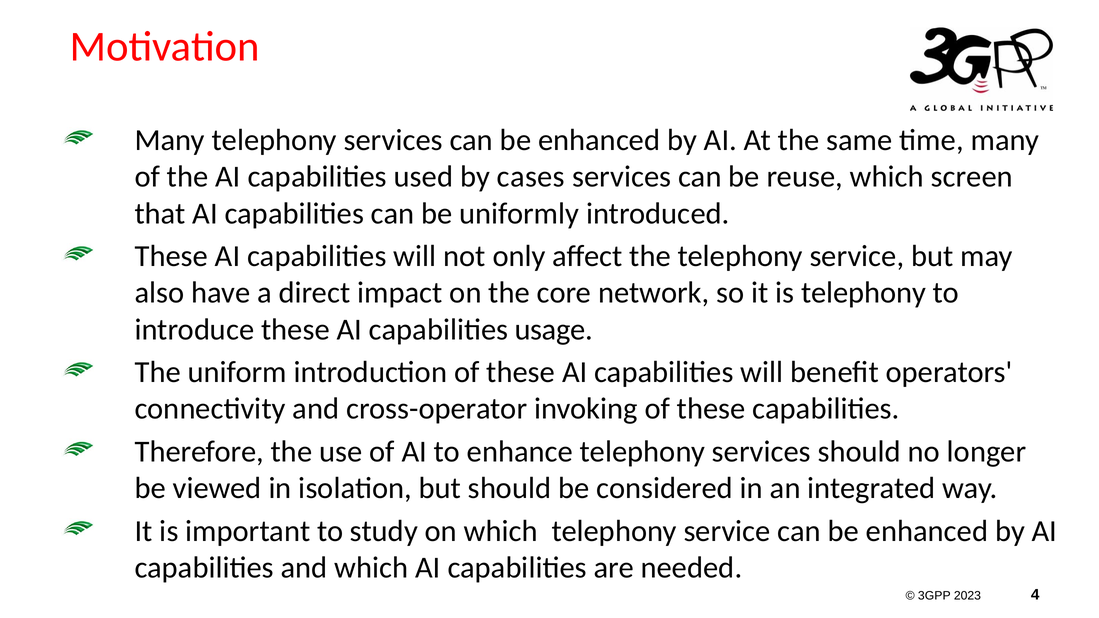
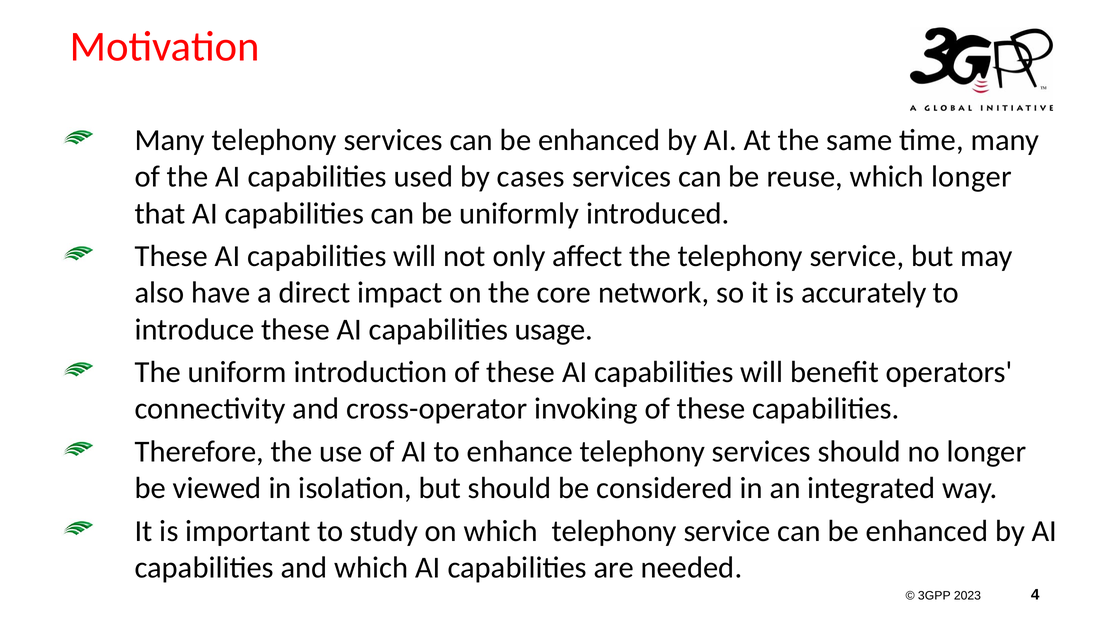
which screen: screen -> longer
is telephony: telephony -> accurately
